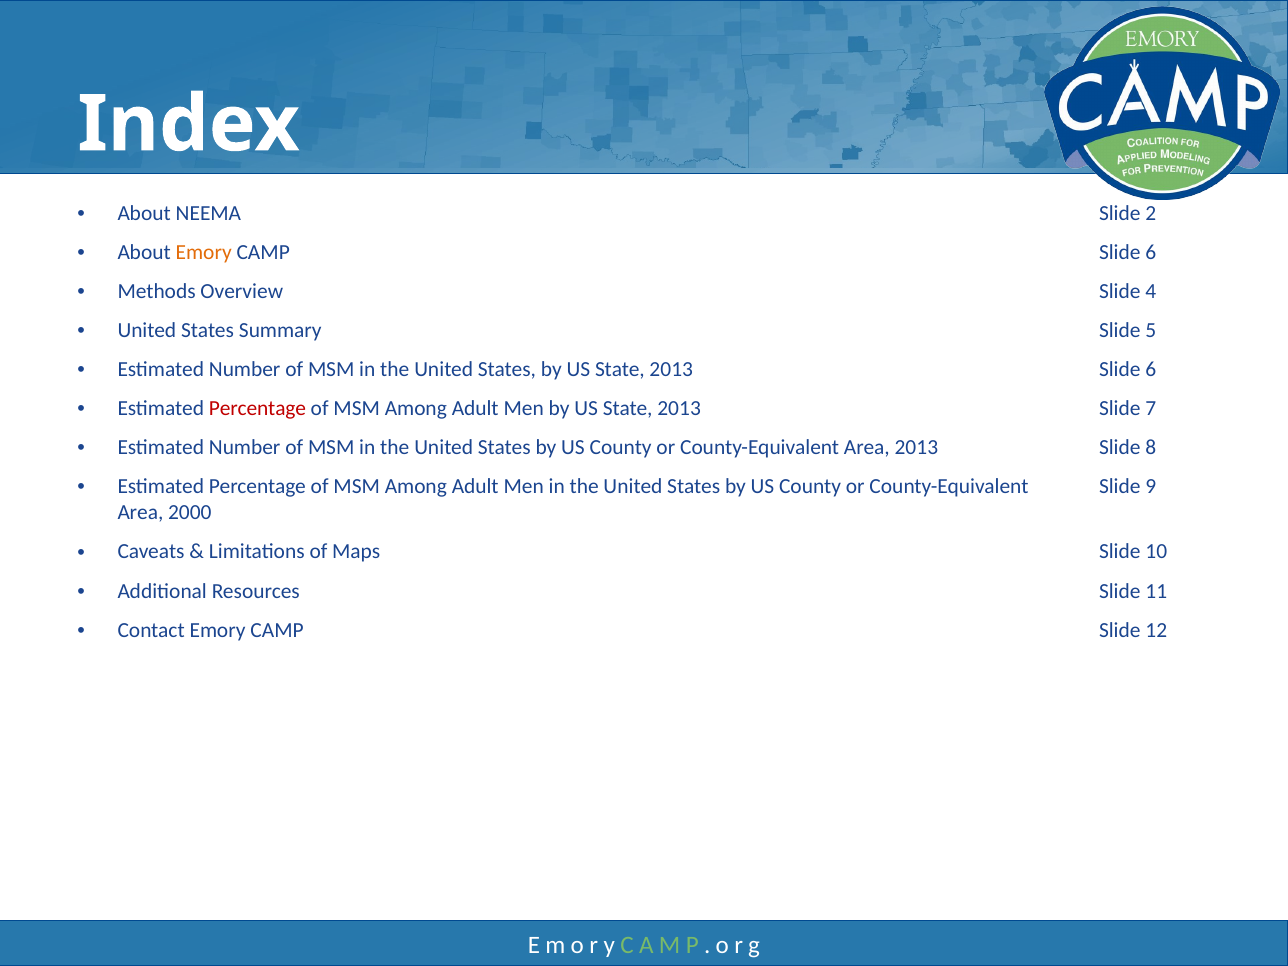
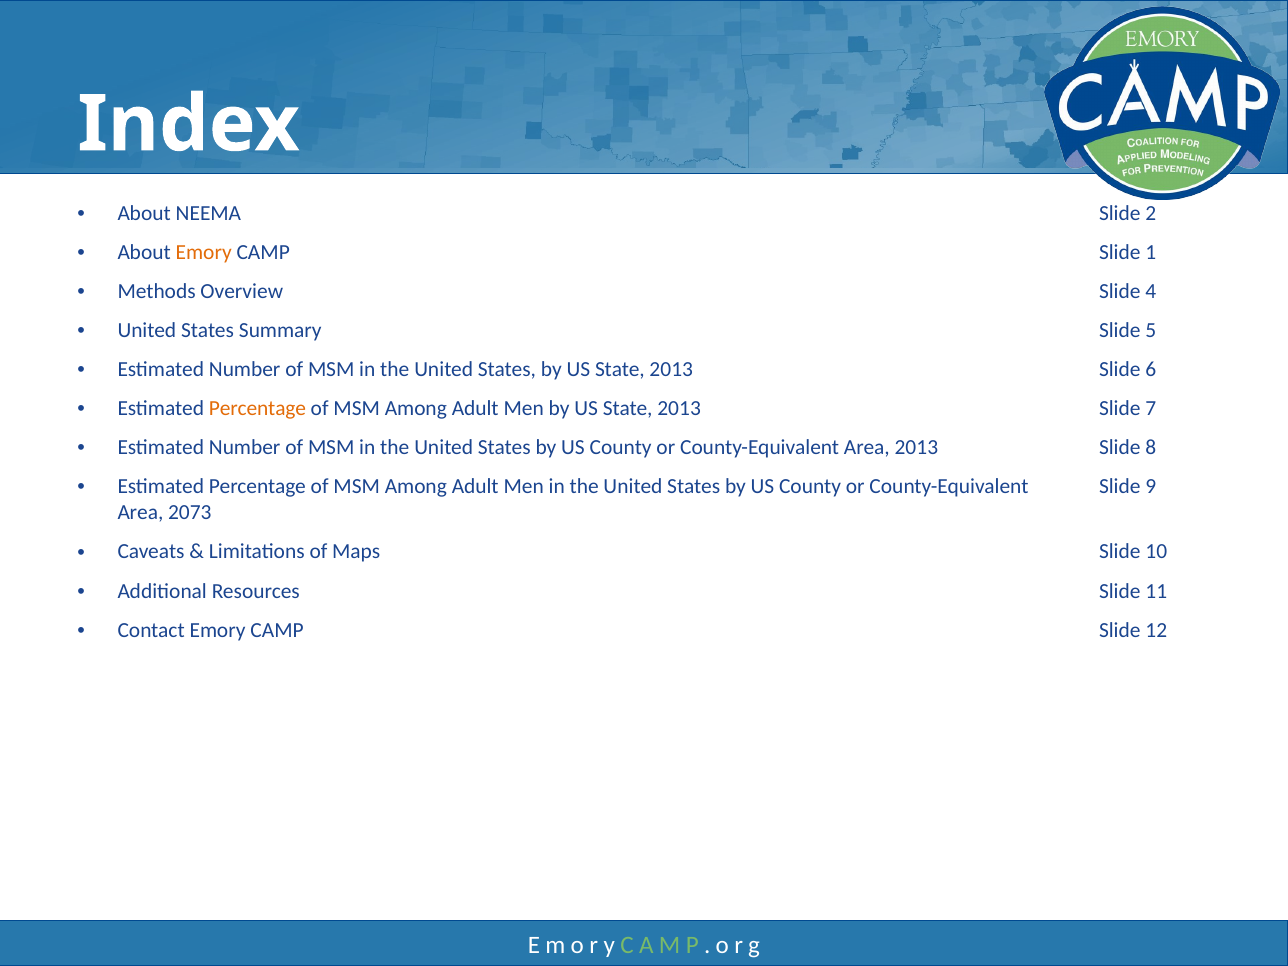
CAMP Slide 6: 6 -> 1
Percentage at (257, 408) colour: red -> orange
2000: 2000 -> 2073
